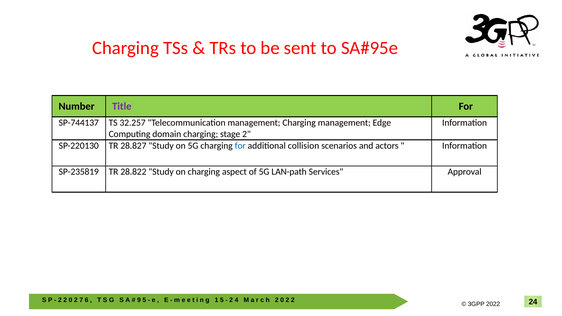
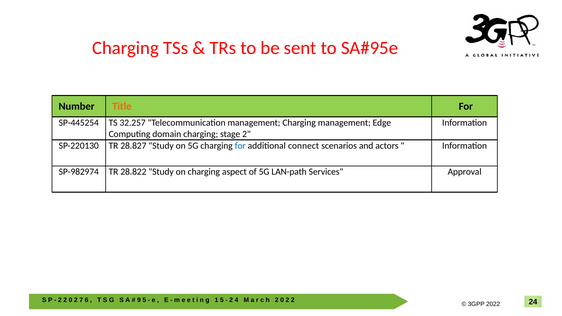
Title colour: purple -> orange
SP-744137: SP-744137 -> SP-445254
collision: collision -> connect
SP-235819: SP-235819 -> SP-982974
